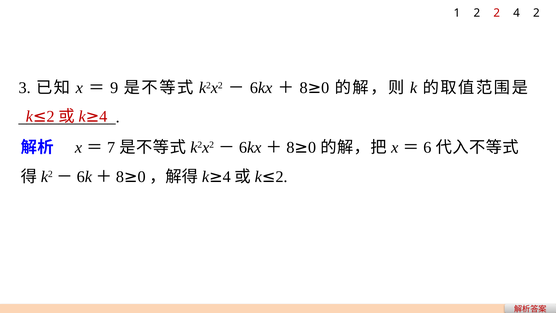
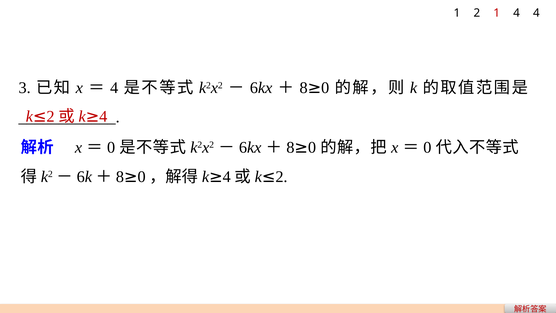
2 2: 2 -> 1
4 2: 2 -> 4
9 at (114, 88): 9 -> 4
7 at (111, 147): 7 -> 0
6 at (427, 147): 6 -> 0
